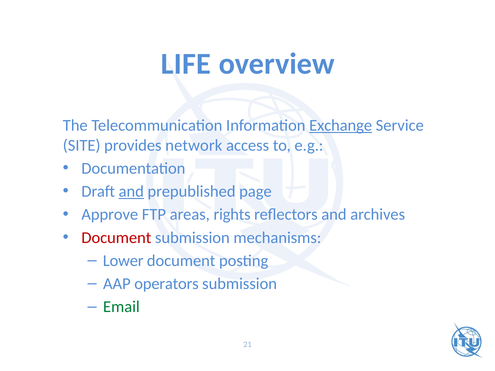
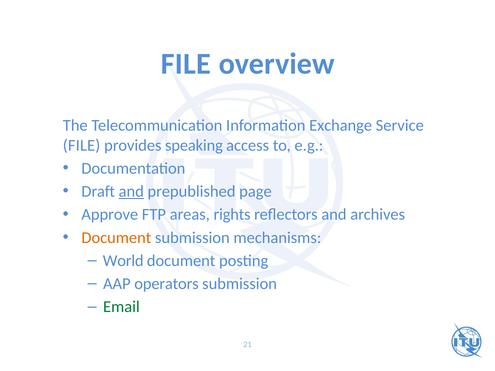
LIFE at (186, 64): LIFE -> FILE
Exchange underline: present -> none
SITE at (82, 145): SITE -> FILE
network: network -> speaking
Document at (116, 238) colour: red -> orange
Lower: Lower -> World
